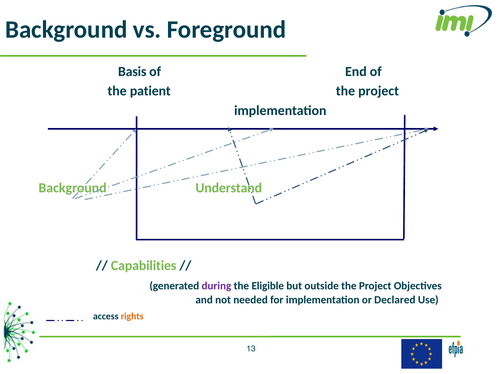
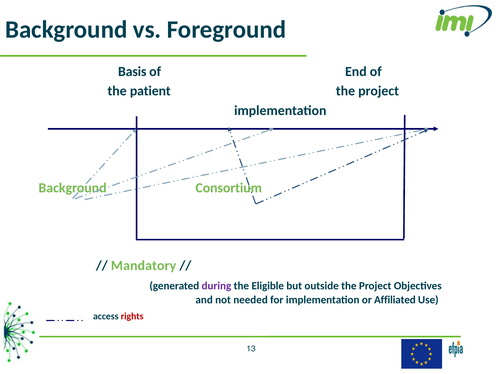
Understand: Understand -> Consortium
Capabilities: Capabilities -> Mandatory
Declared: Declared -> Affiliated
rights colour: orange -> red
